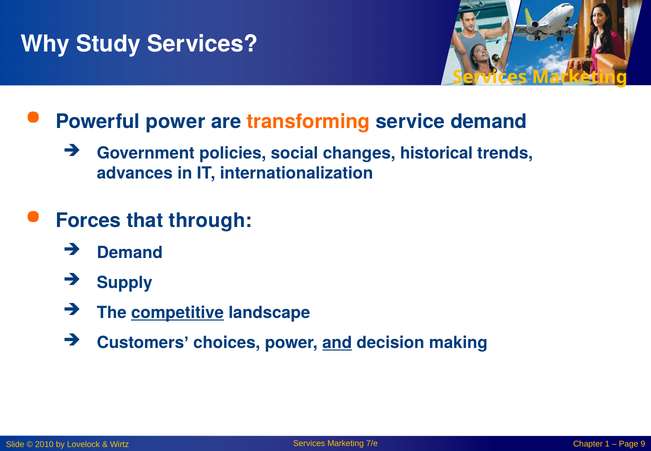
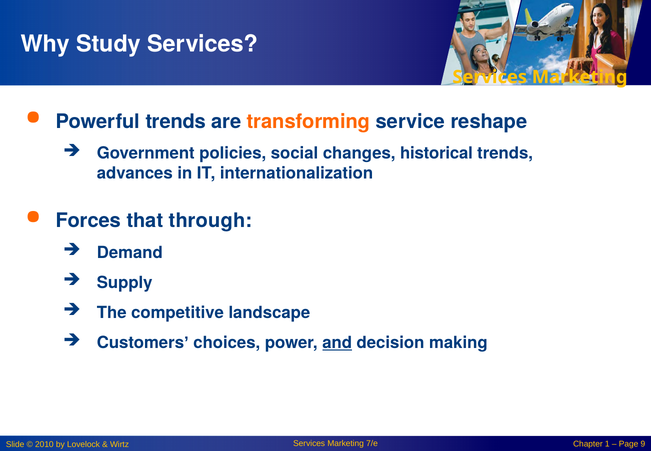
Powerful power: power -> trends
service demand: demand -> reshape
competitive underline: present -> none
